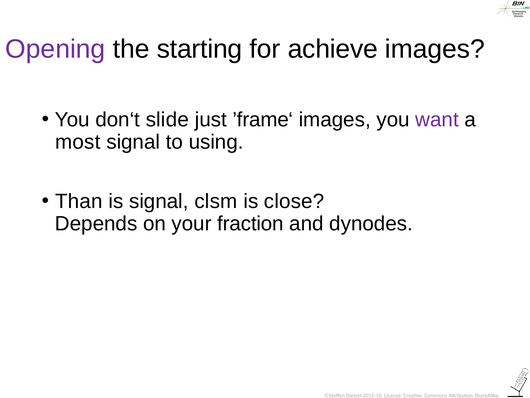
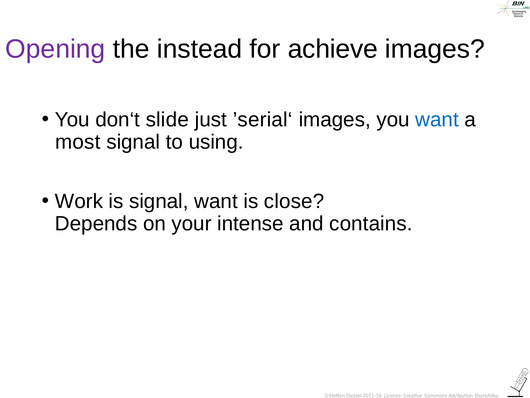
starting: starting -> instead
’frame‘: ’frame‘ -> ’serial‘
want at (437, 119) colour: purple -> blue
Than: Than -> Work
signal clsm: clsm -> want
fraction: fraction -> intense
dynodes: dynodes -> contains
